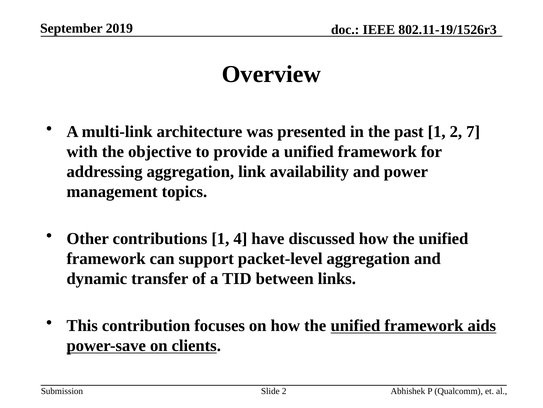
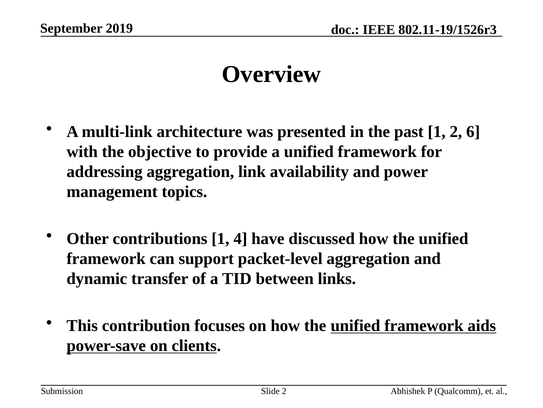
7: 7 -> 6
